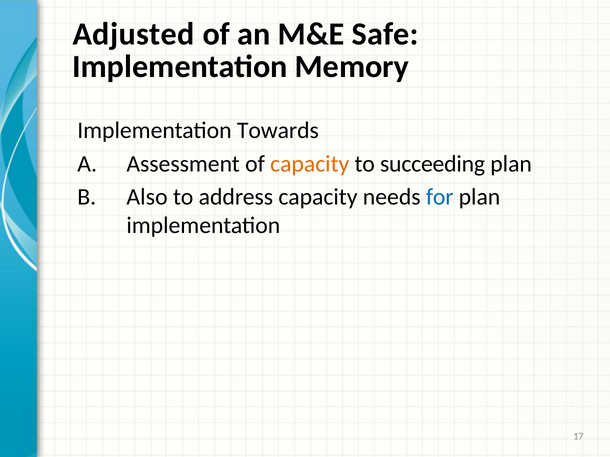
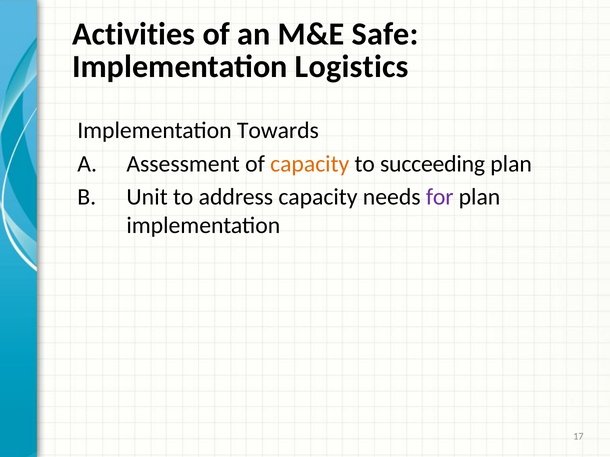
Adjusted: Adjusted -> Activities
Memory: Memory -> Logistics
Also: Also -> Unit
for colour: blue -> purple
